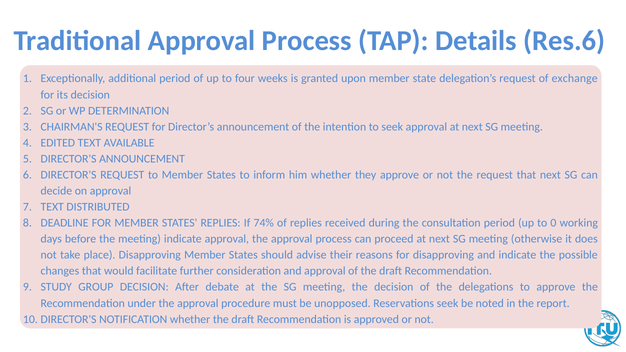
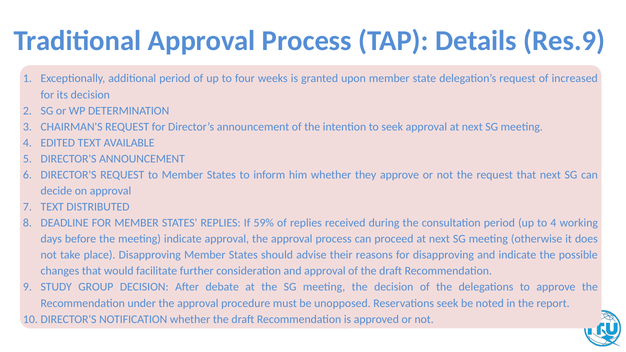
Res.6: Res.6 -> Res.9
exchange: exchange -> increased
74%: 74% -> 59%
to 0: 0 -> 4
